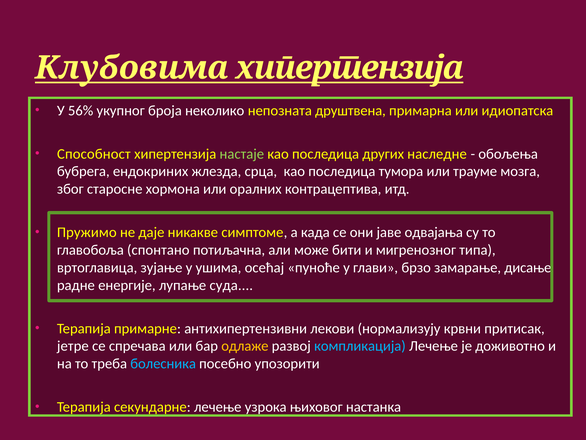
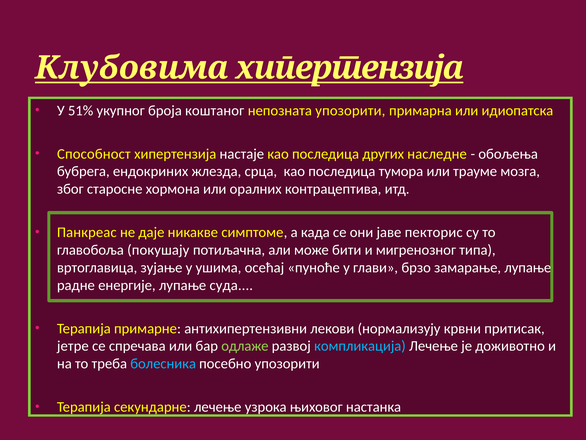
56%: 56% -> 51%
неколико: неколико -> коштаног
непозната друштвена: друштвена -> упозорити
настаје colour: light green -> white
Пружимо: Пружимо -> Панкреас
одвајања: одвајања -> пекторис
спонтано: спонтано -> покушају
замарање дисање: дисање -> лупање
одлаже colour: yellow -> light green
